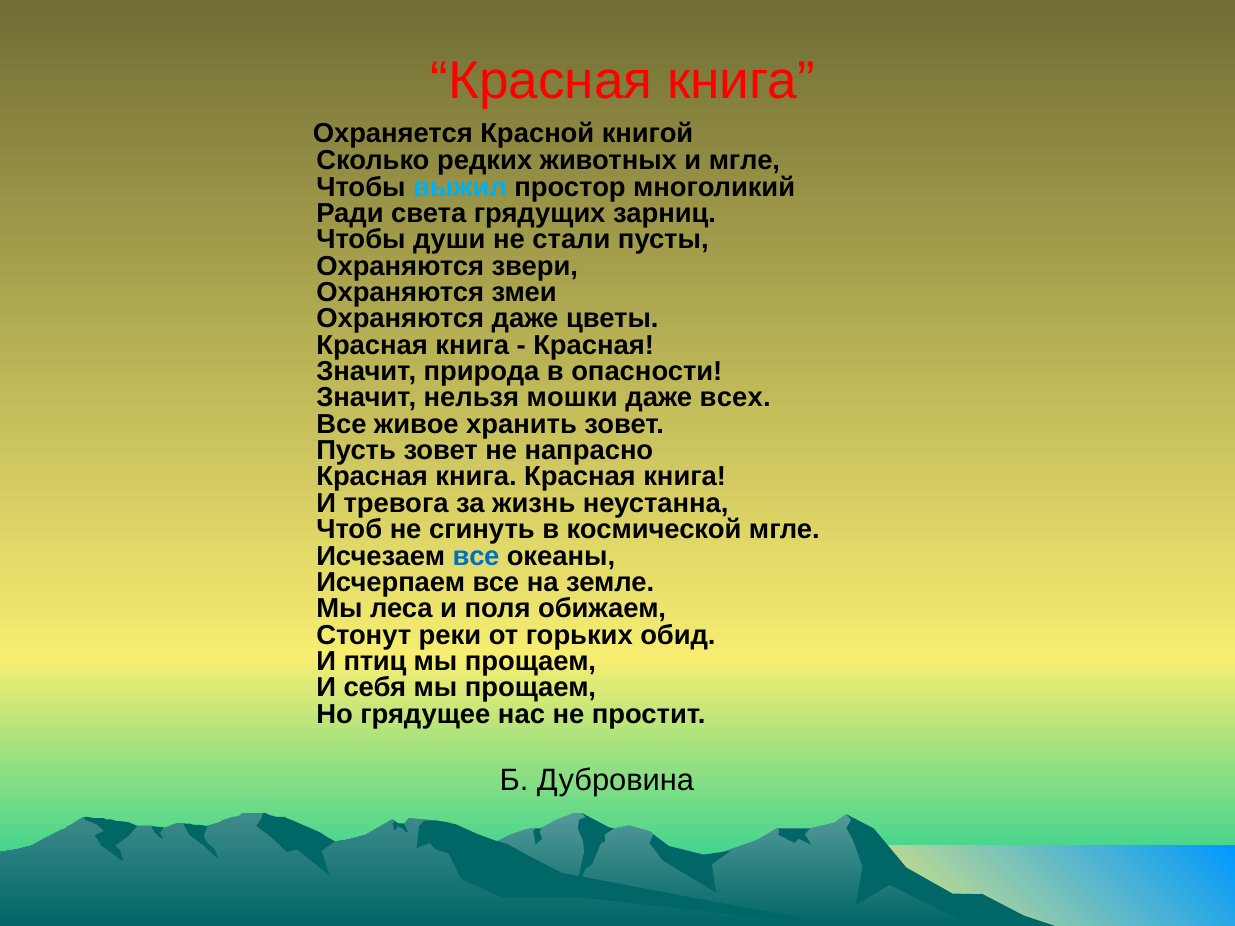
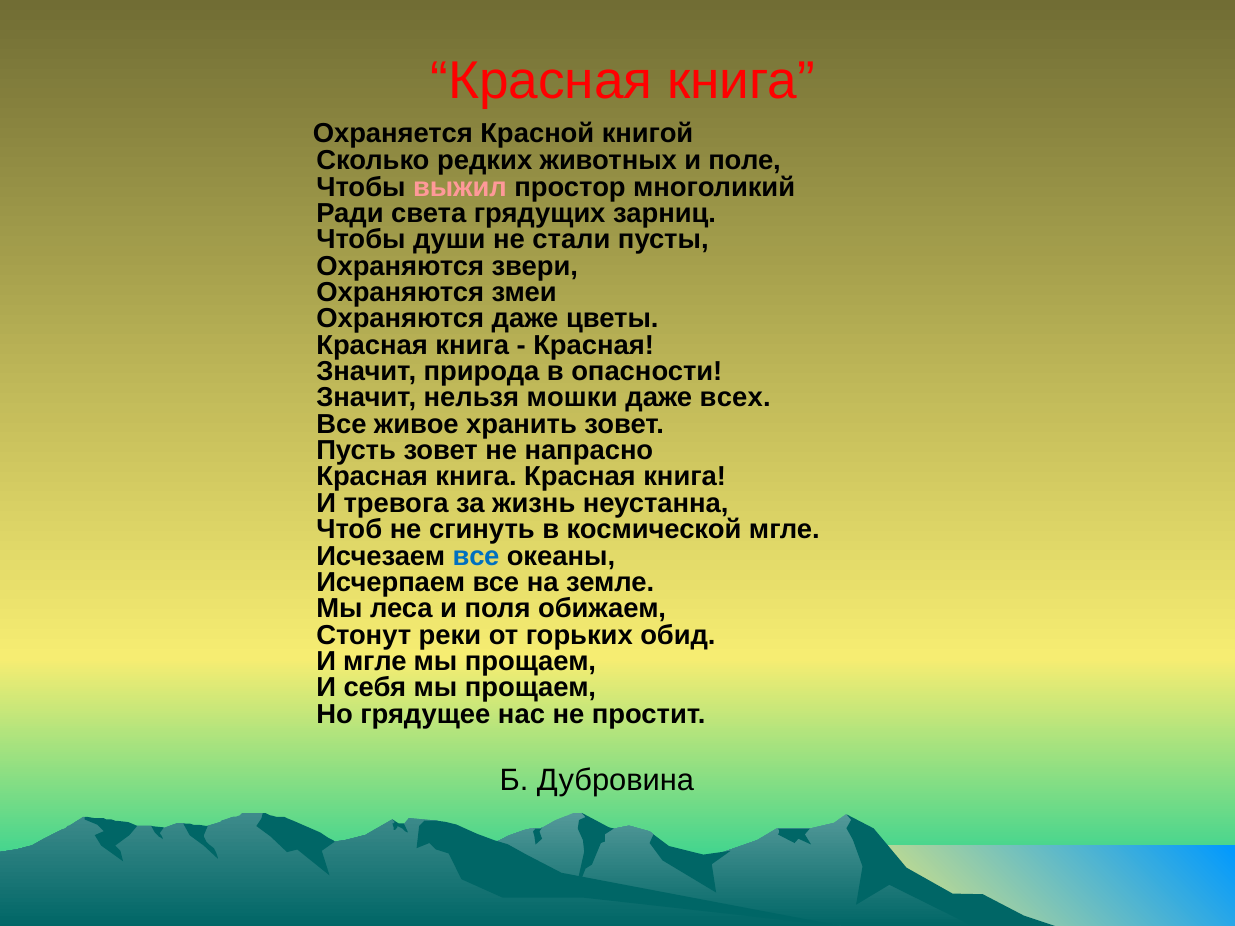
и мгле: мгле -> поле
выжил colour: light blue -> pink
И птиц: птиц -> мгле
